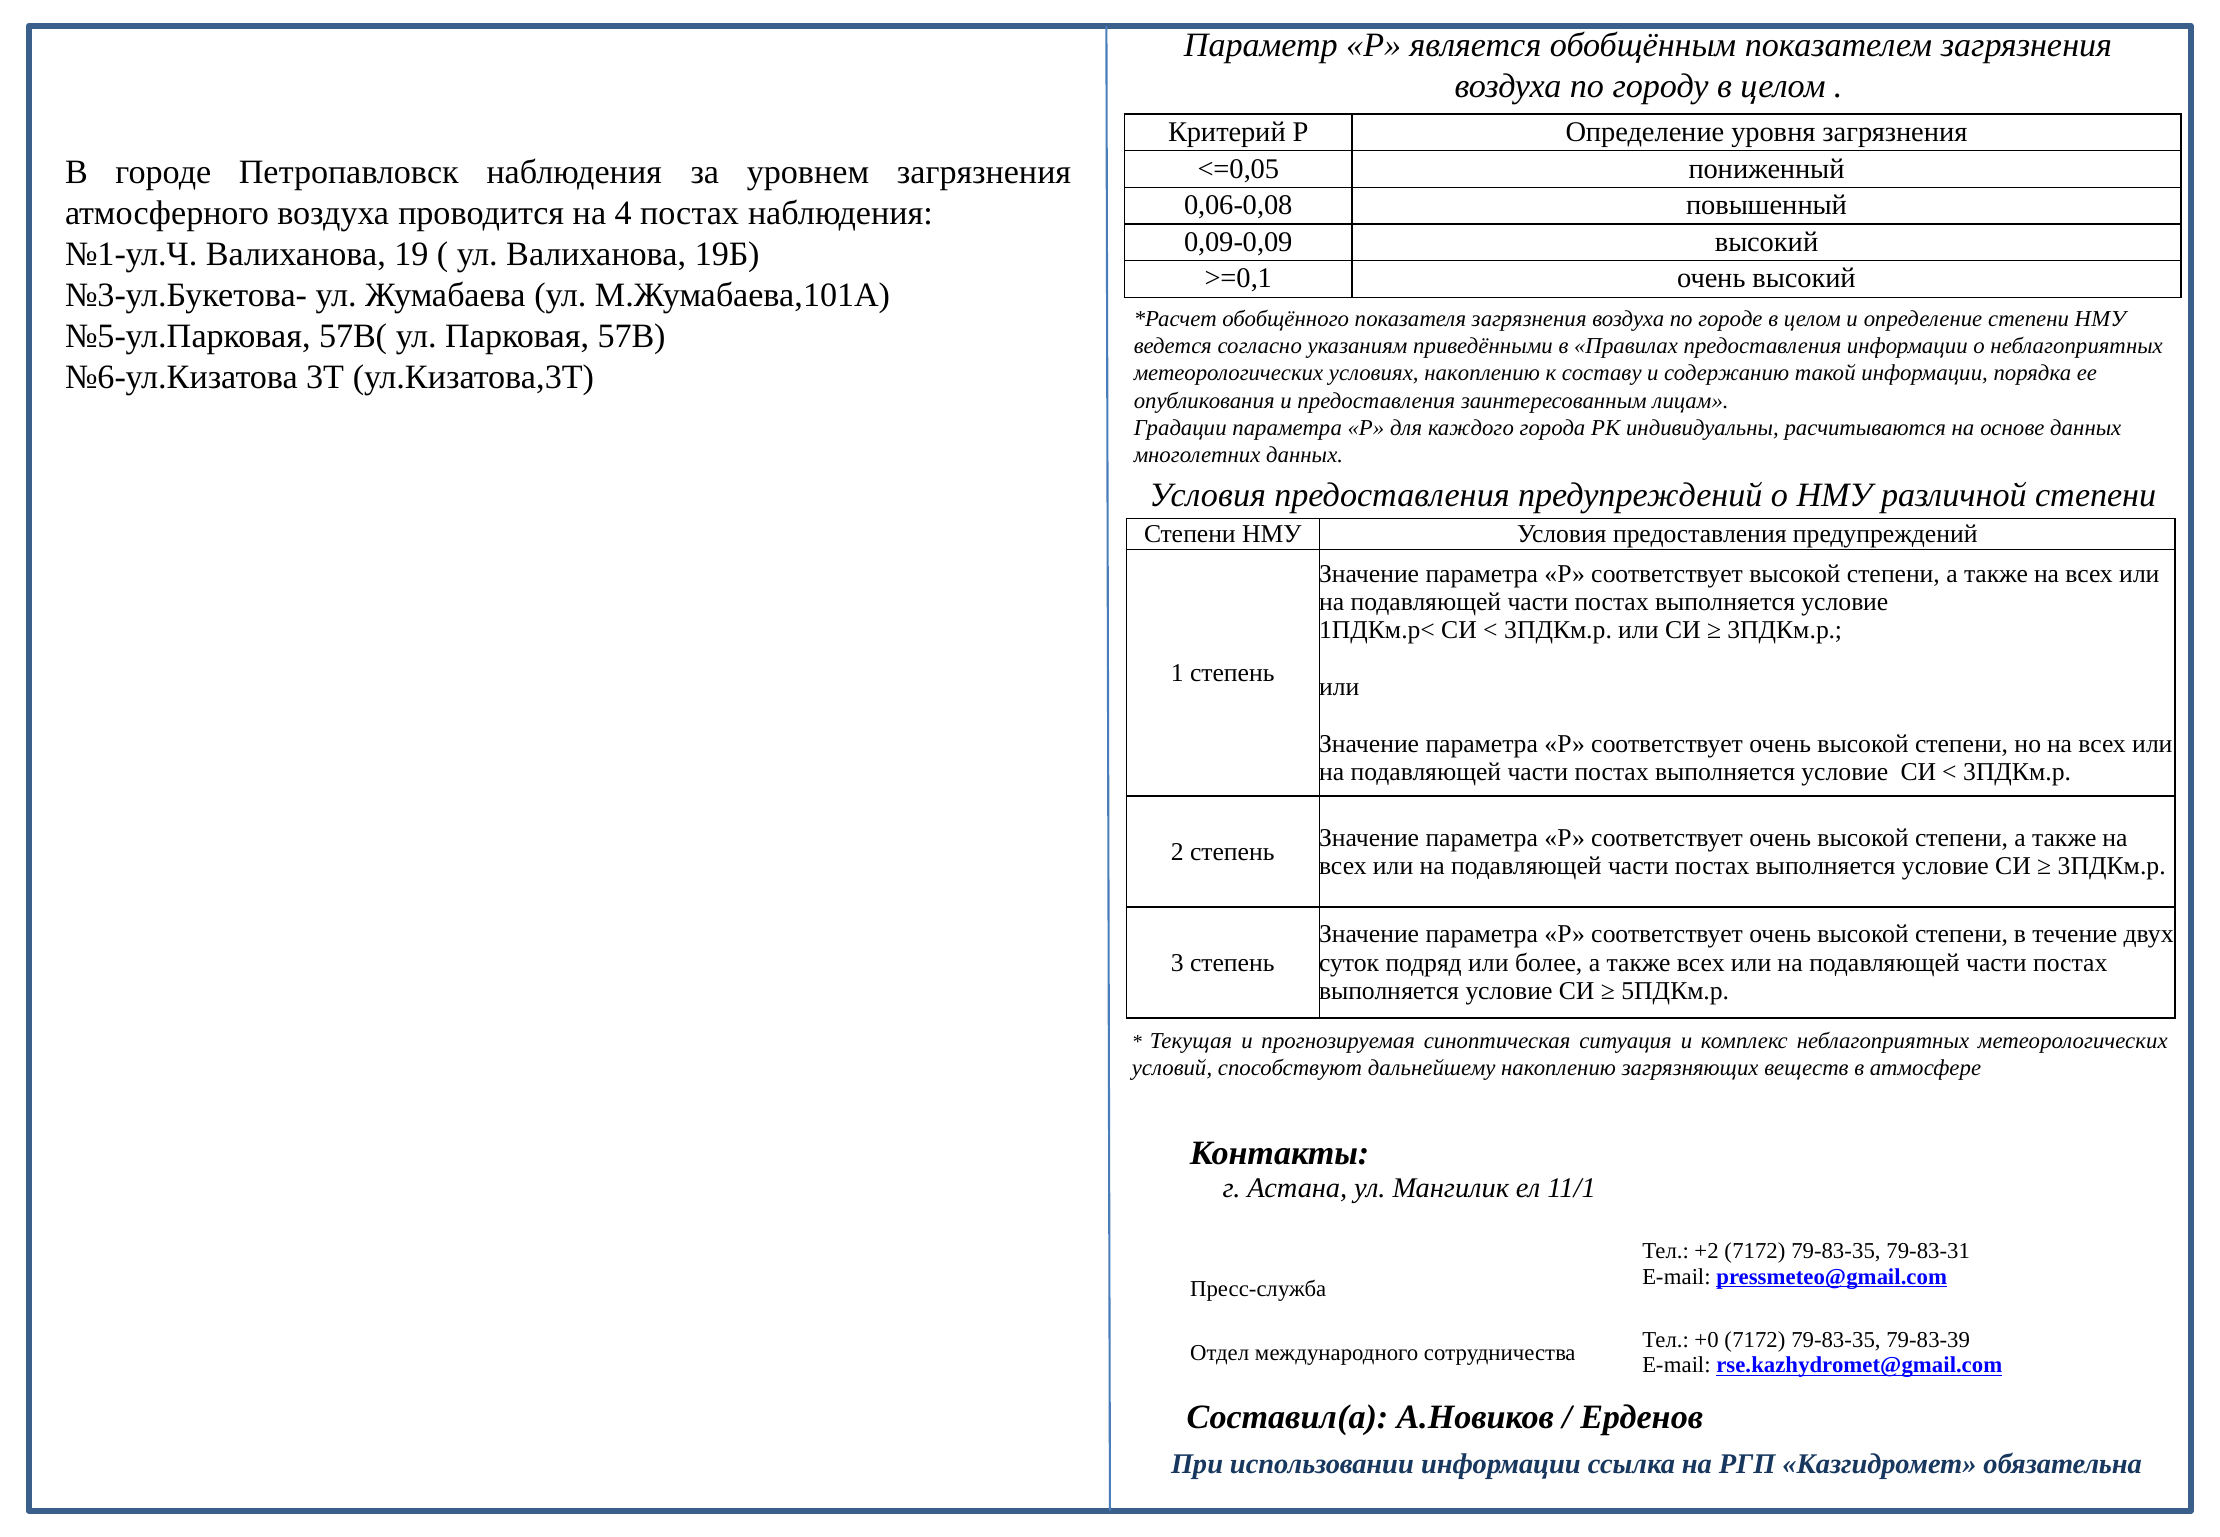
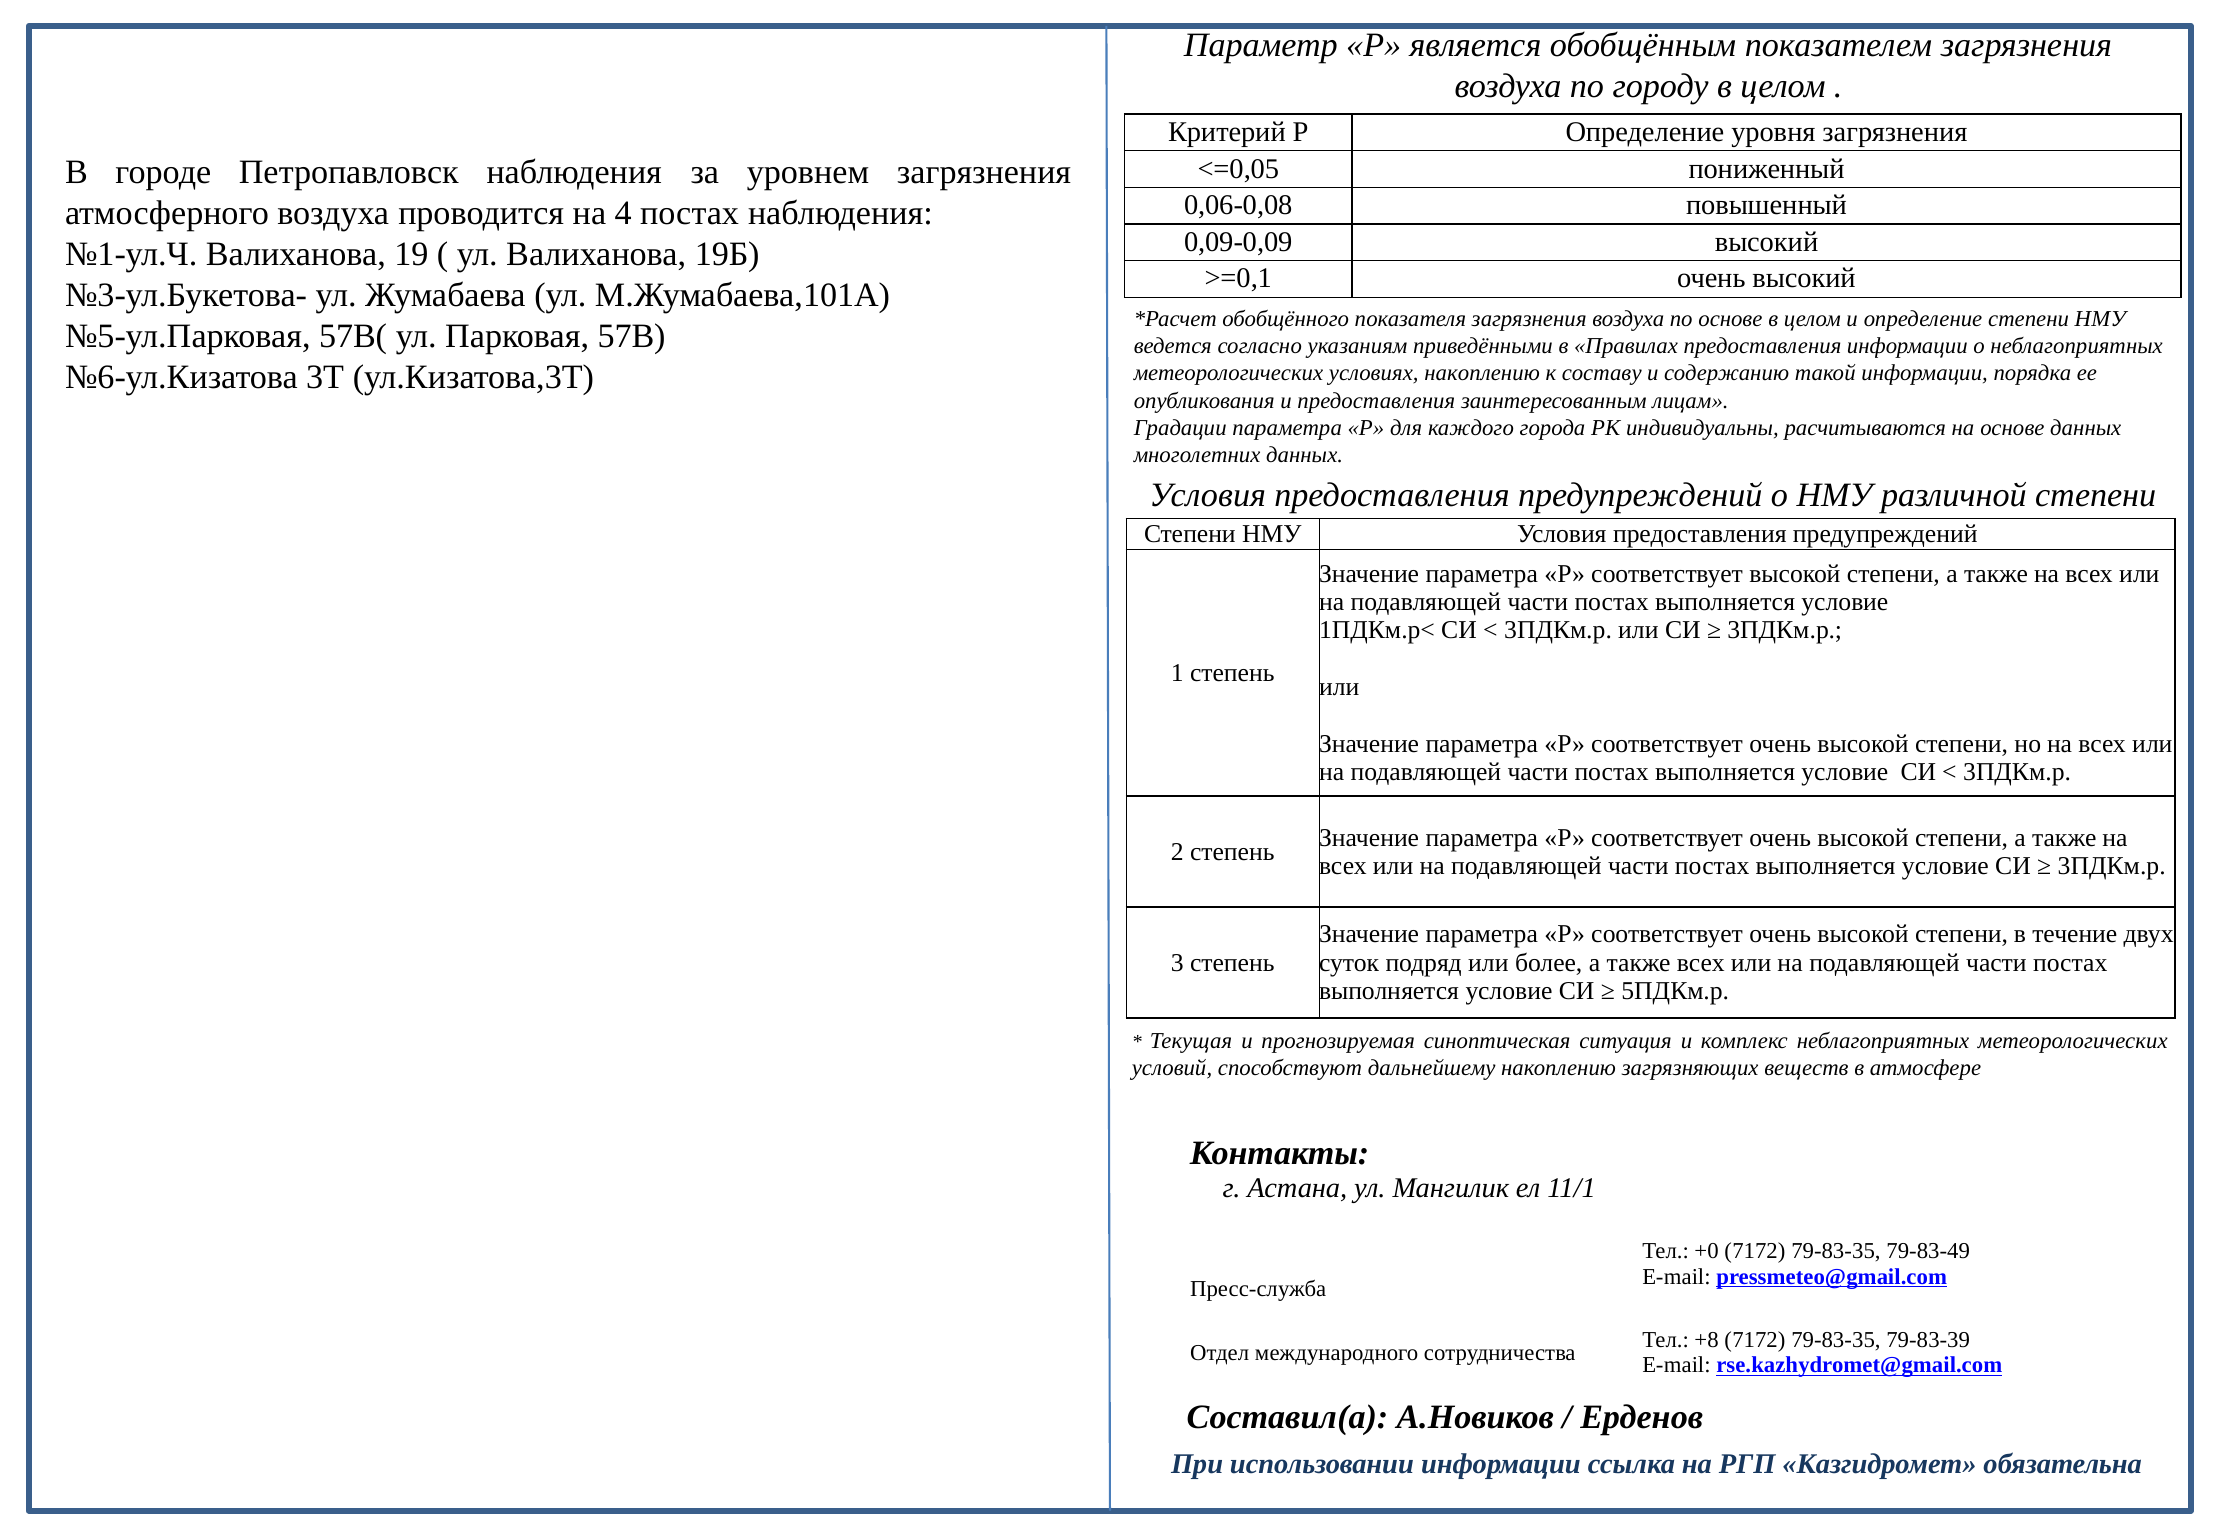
по городе: городе -> основе
+2: +2 -> +0
79-83-31: 79-83-31 -> 79-83-49
+0: +0 -> +8
